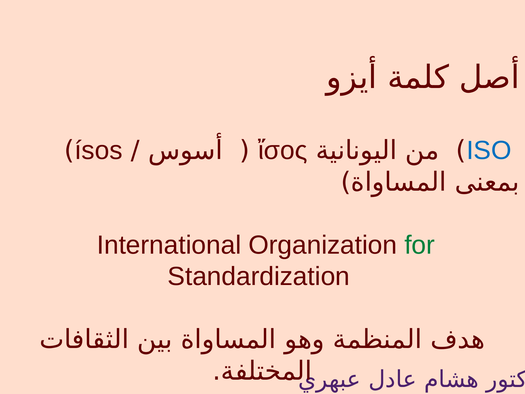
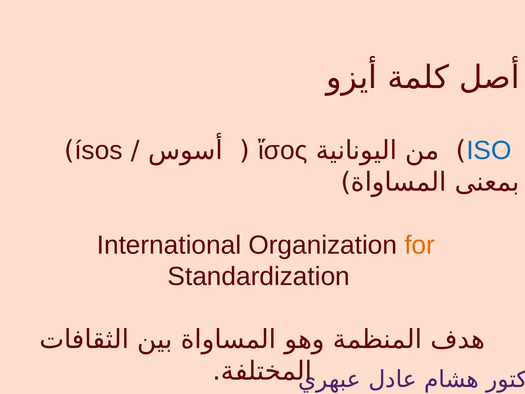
for colour: green -> orange
